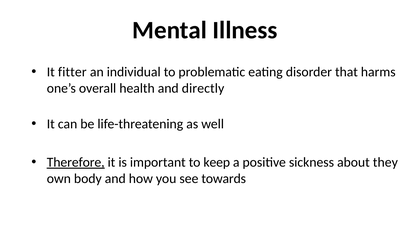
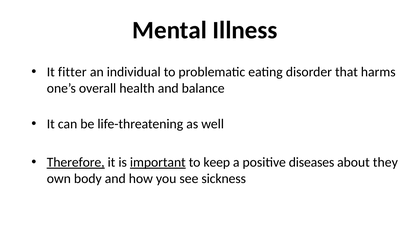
directly: directly -> balance
important underline: none -> present
sickness: sickness -> diseases
towards: towards -> sickness
